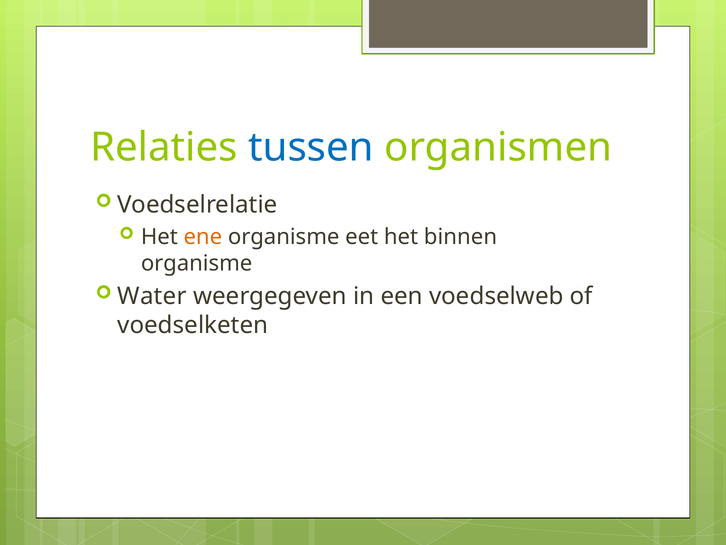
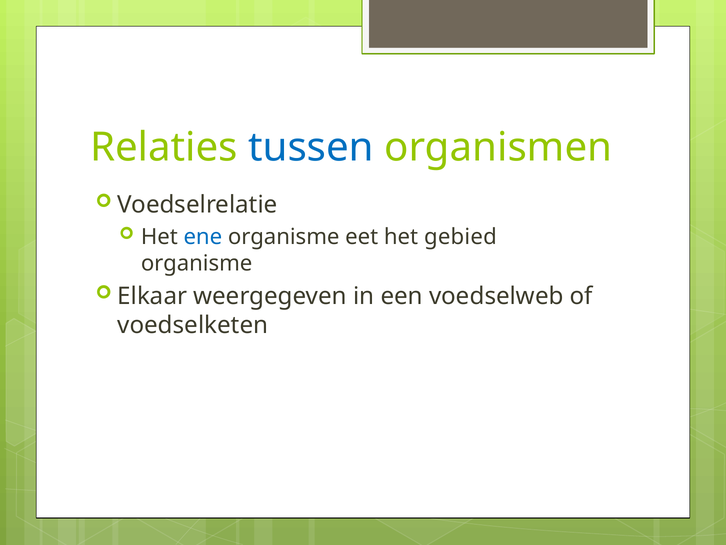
ene colour: orange -> blue
binnen: binnen -> gebied
Water: Water -> Elkaar
